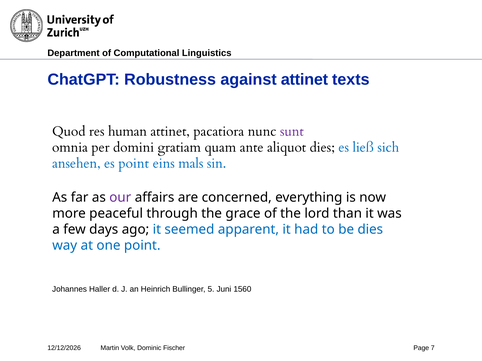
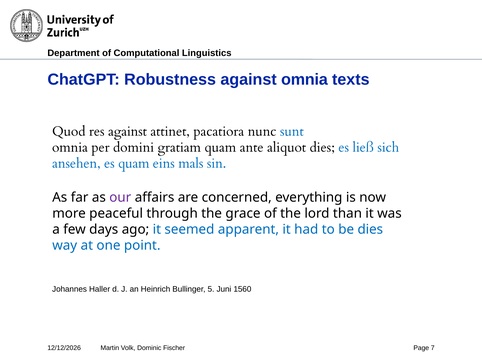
against attinet: attinet -> omnia
res human: human -> against
sunt colour: purple -> blue
es point: point -> quam
